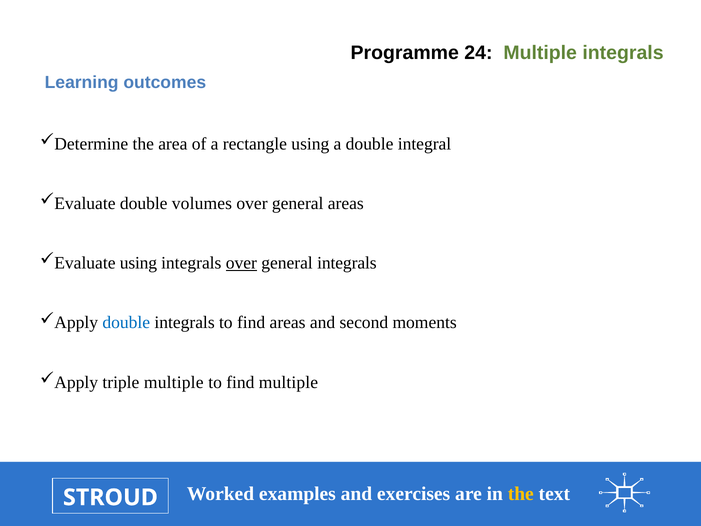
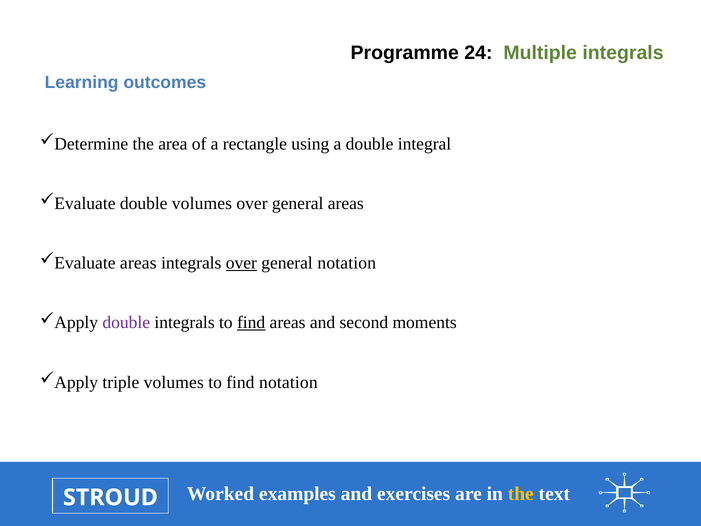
using at (138, 263): using -> areas
general integrals: integrals -> notation
double at (126, 323) colour: blue -> purple
find at (251, 323) underline: none -> present
triple multiple: multiple -> volumes
find multiple: multiple -> notation
